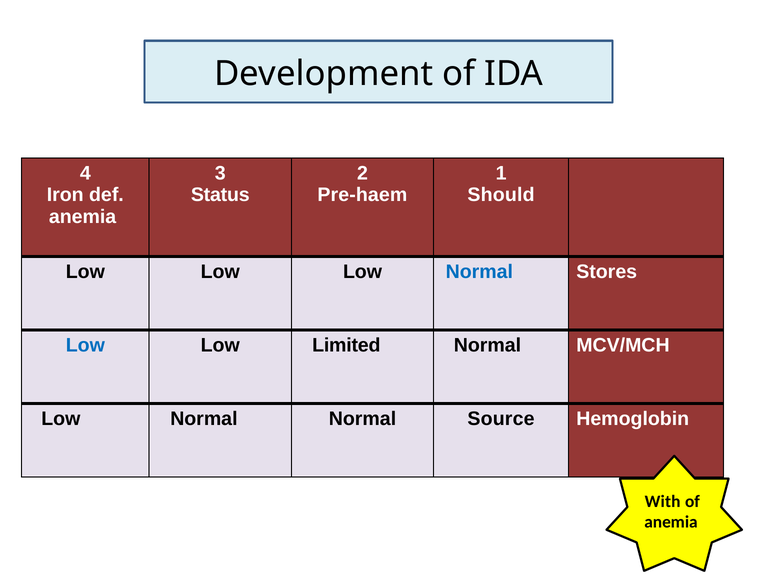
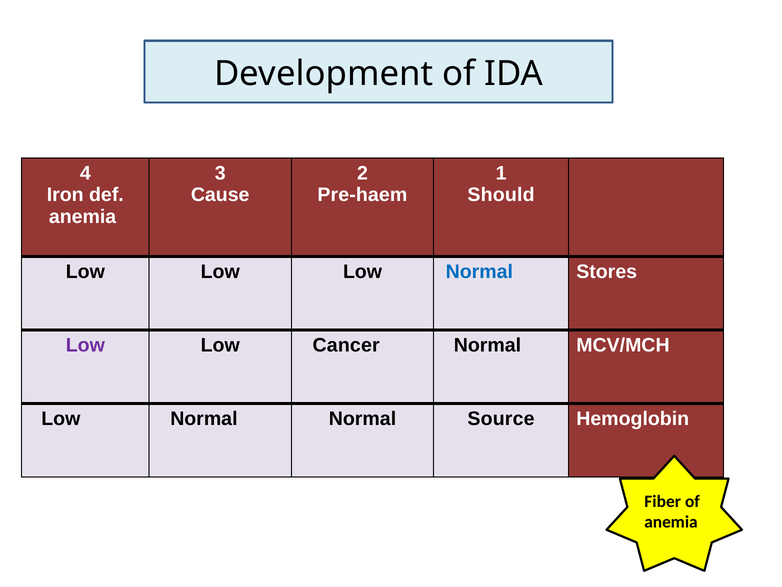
Status: Status -> Cause
Low at (85, 345) colour: blue -> purple
Limited: Limited -> Cancer
With: With -> Fiber
